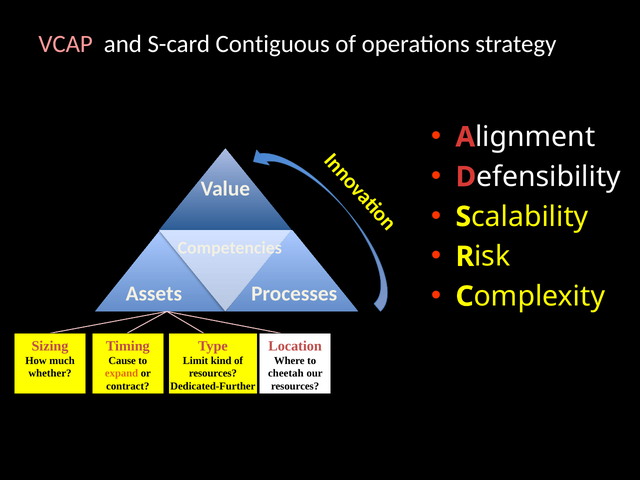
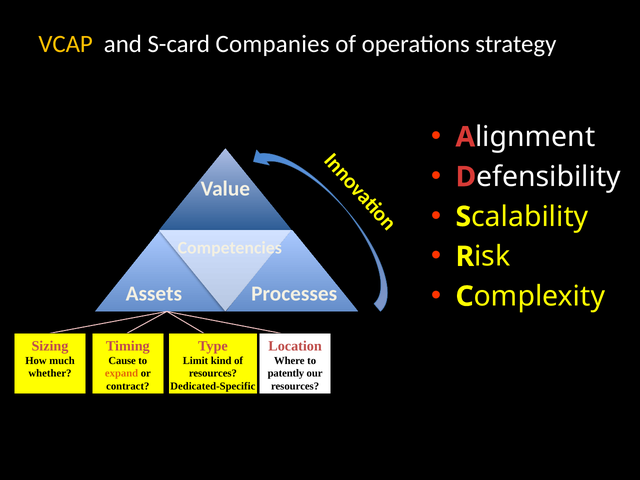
VCAP colour: pink -> yellow
Contiguous: Contiguous -> Companies
cheetah: cheetah -> patently
Dedicated-Further: Dedicated-Further -> Dedicated-Specific
